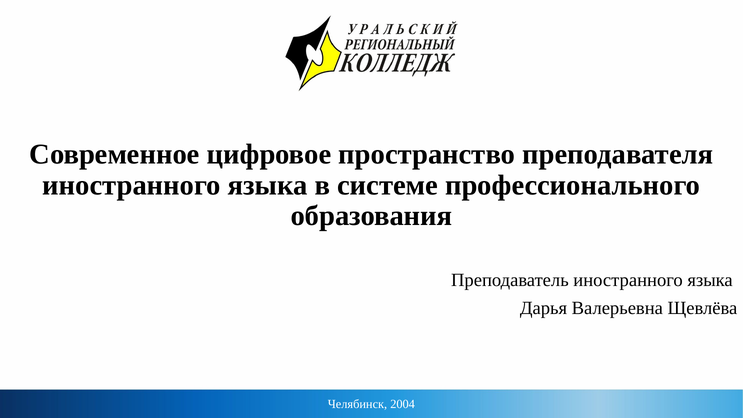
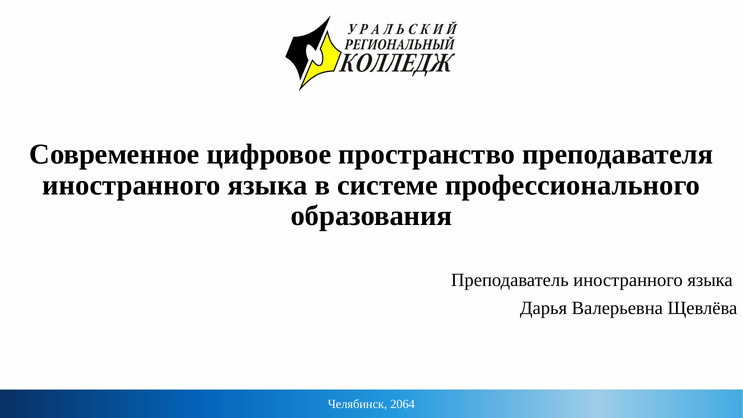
2004: 2004 -> 2064
